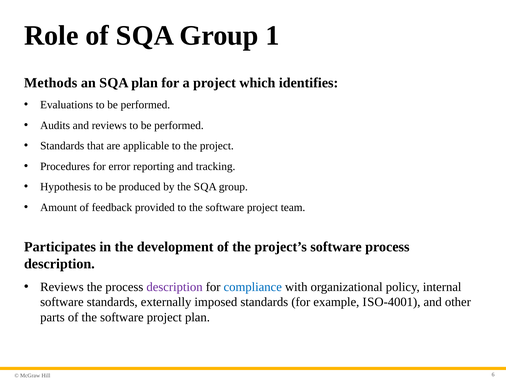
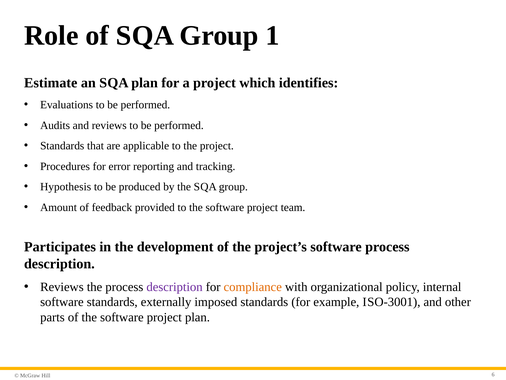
Methods: Methods -> Estimate
compliance colour: blue -> orange
O-4001: O-4001 -> O-3001
